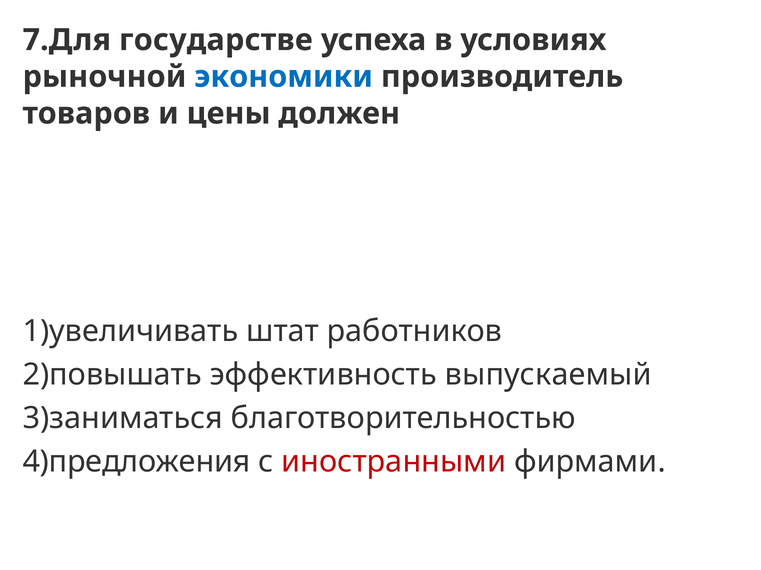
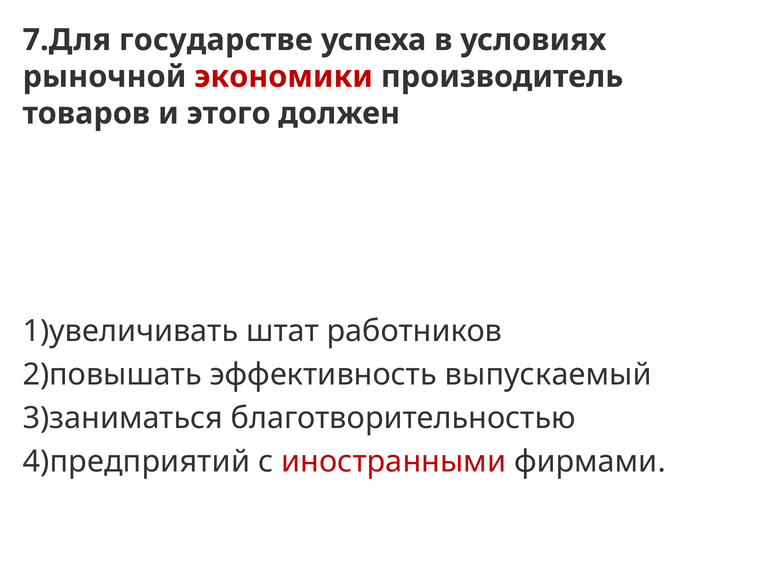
экономики colour: blue -> red
цены: цены -> этого
4)предложения: 4)предложения -> 4)предприятий
